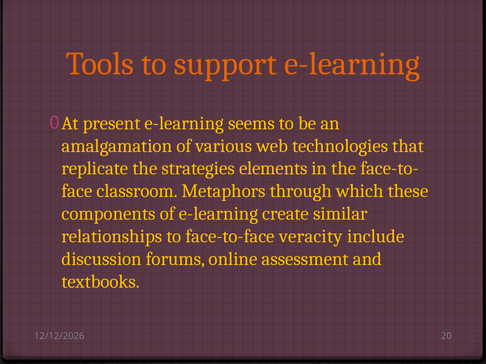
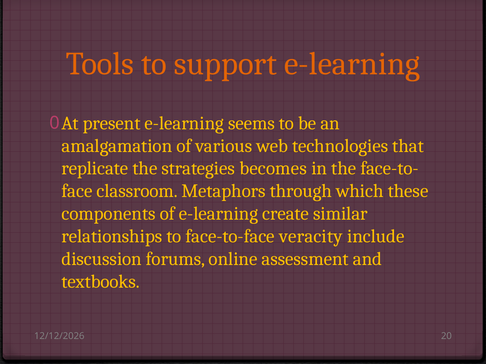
elements: elements -> becomes
